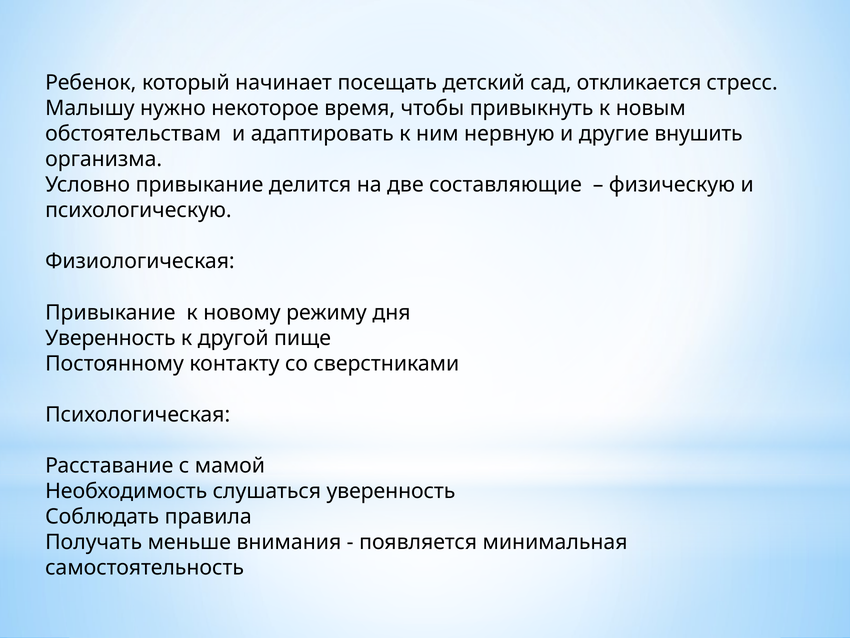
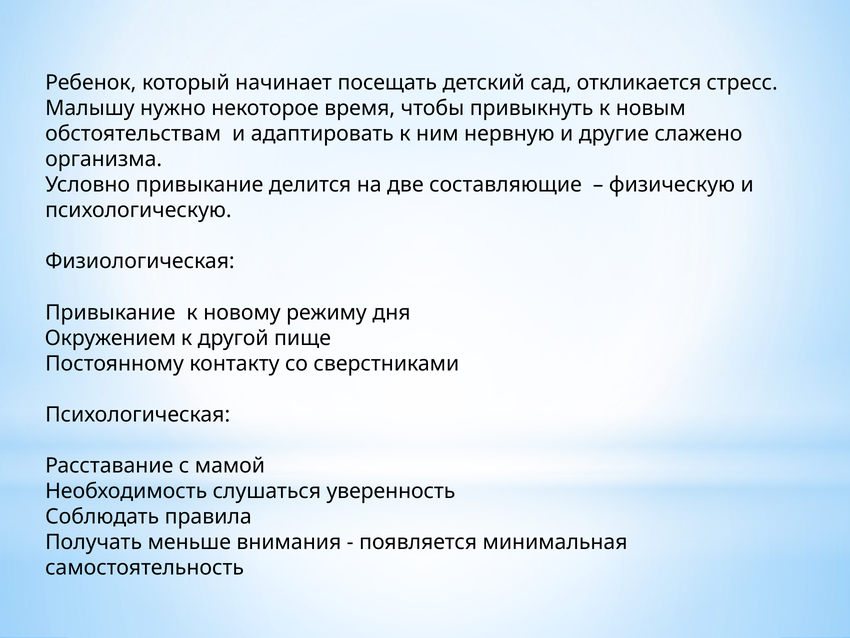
внушить: внушить -> слажено
Уверенность at (110, 338): Уверенность -> Окружением
